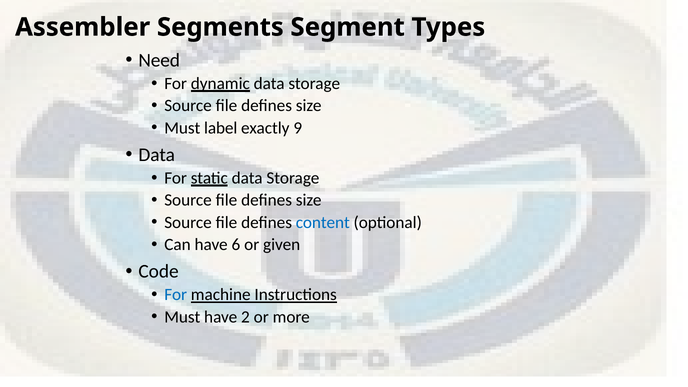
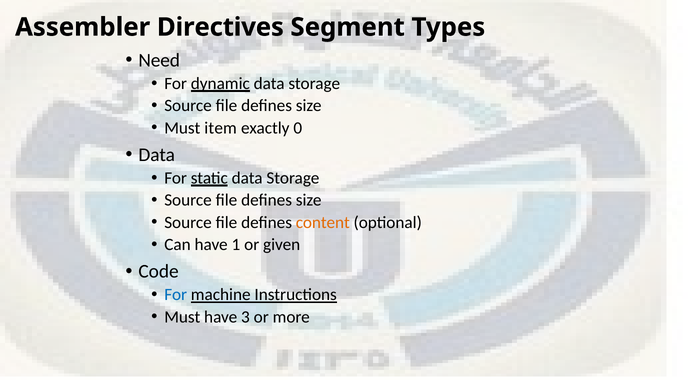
Segments: Segments -> Directives
label: label -> item
9: 9 -> 0
content colour: blue -> orange
6: 6 -> 1
2: 2 -> 3
